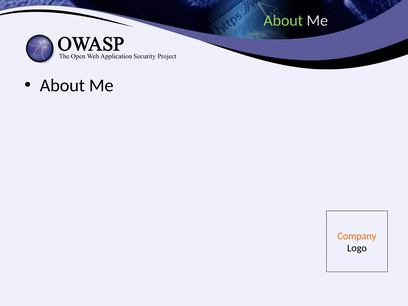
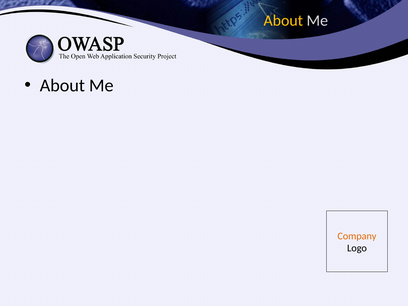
About at (283, 20) colour: light green -> yellow
